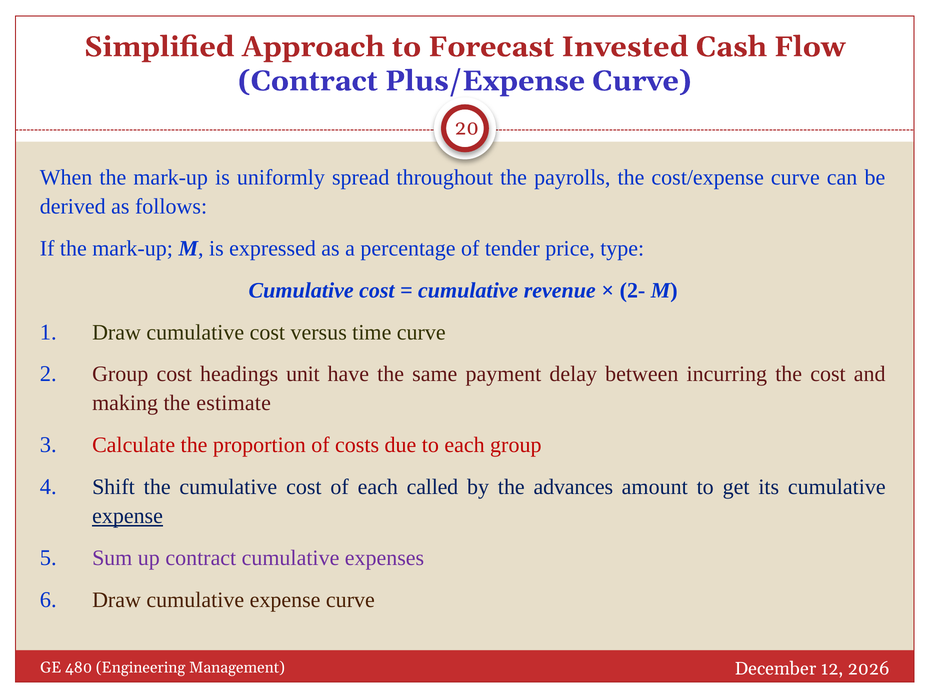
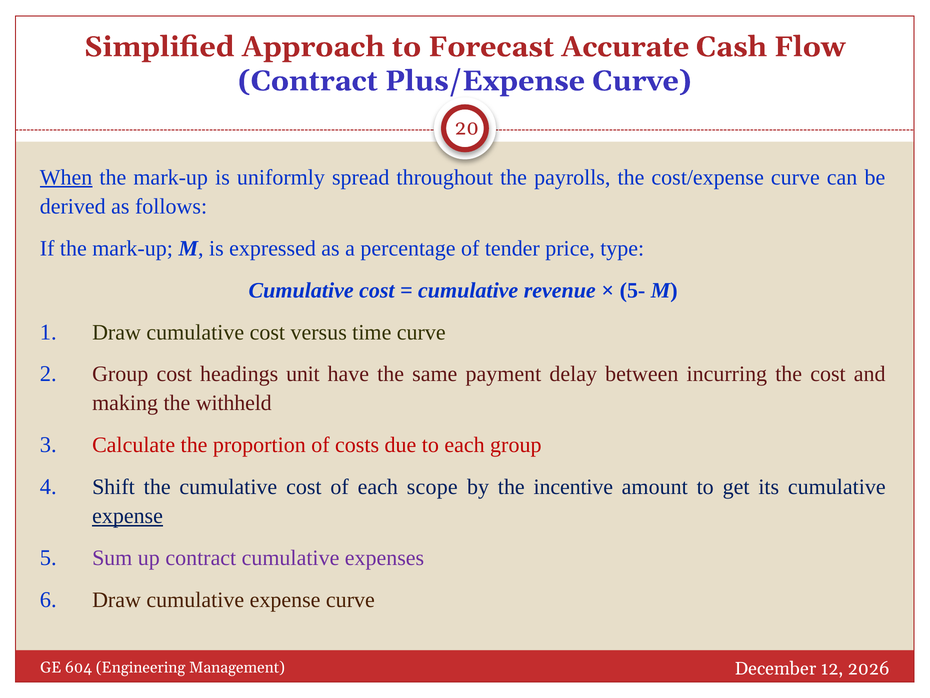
Invested: Invested -> Accurate
When underline: none -> present
2-: 2- -> 5-
estimate: estimate -> withheld
called: called -> scope
advances: advances -> incentive
480: 480 -> 604
